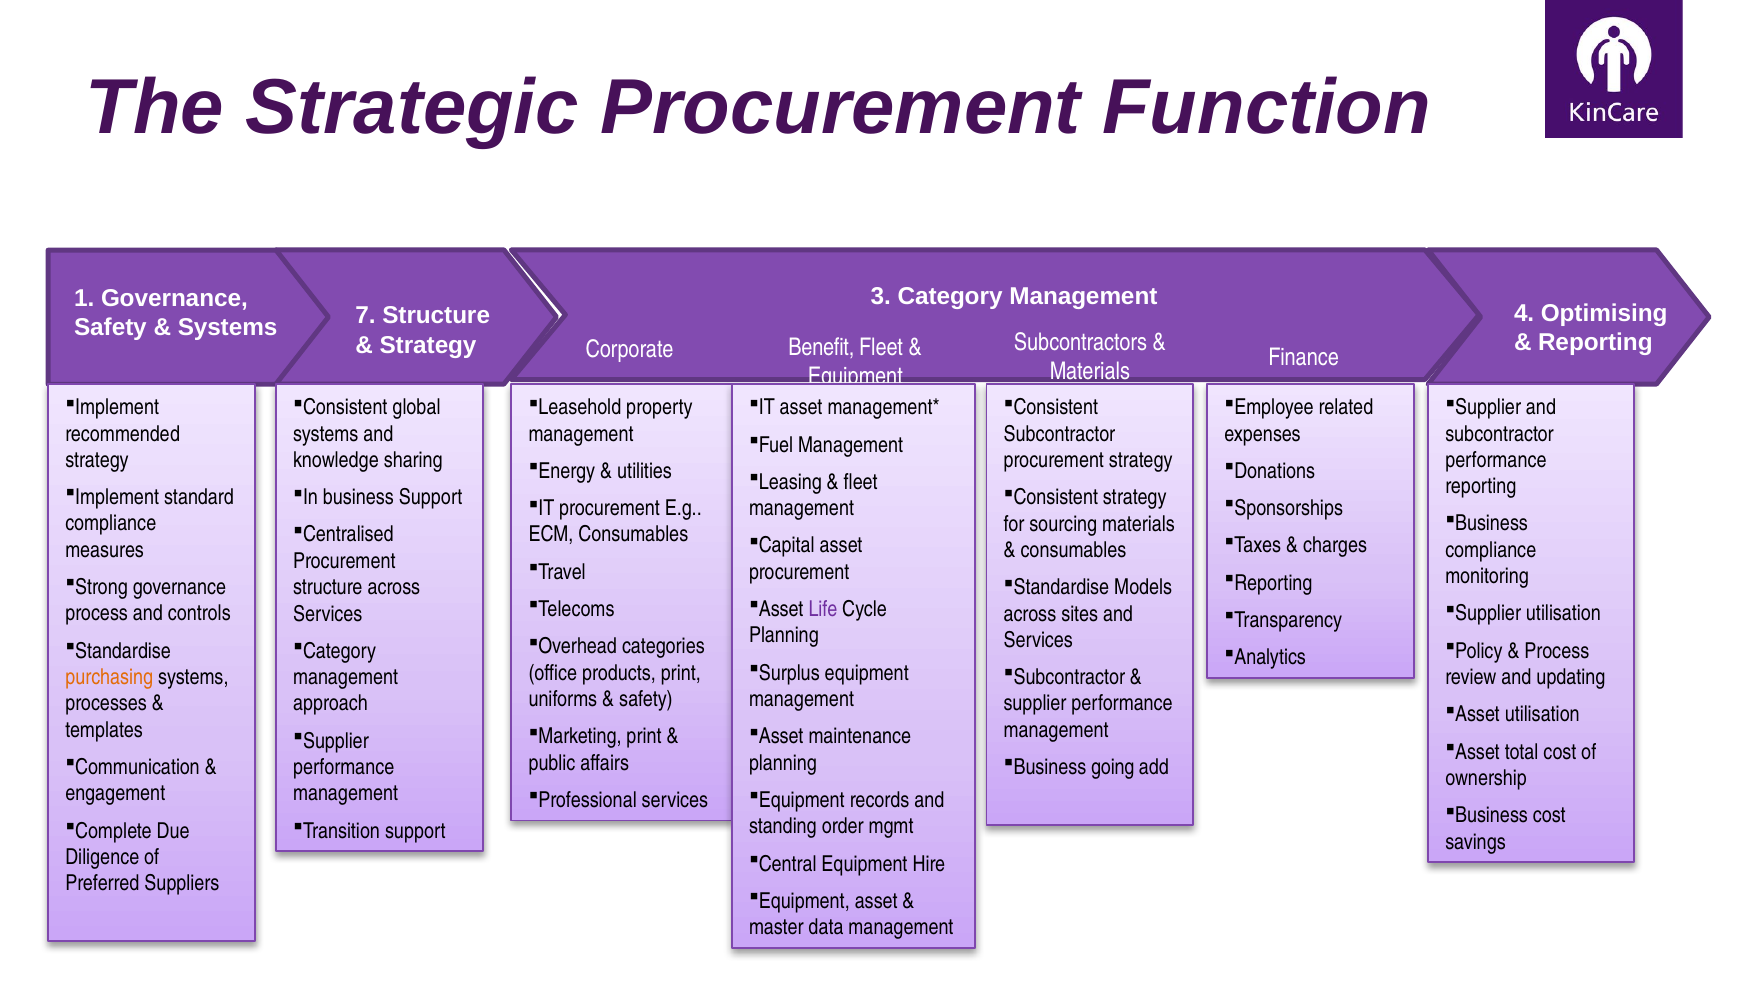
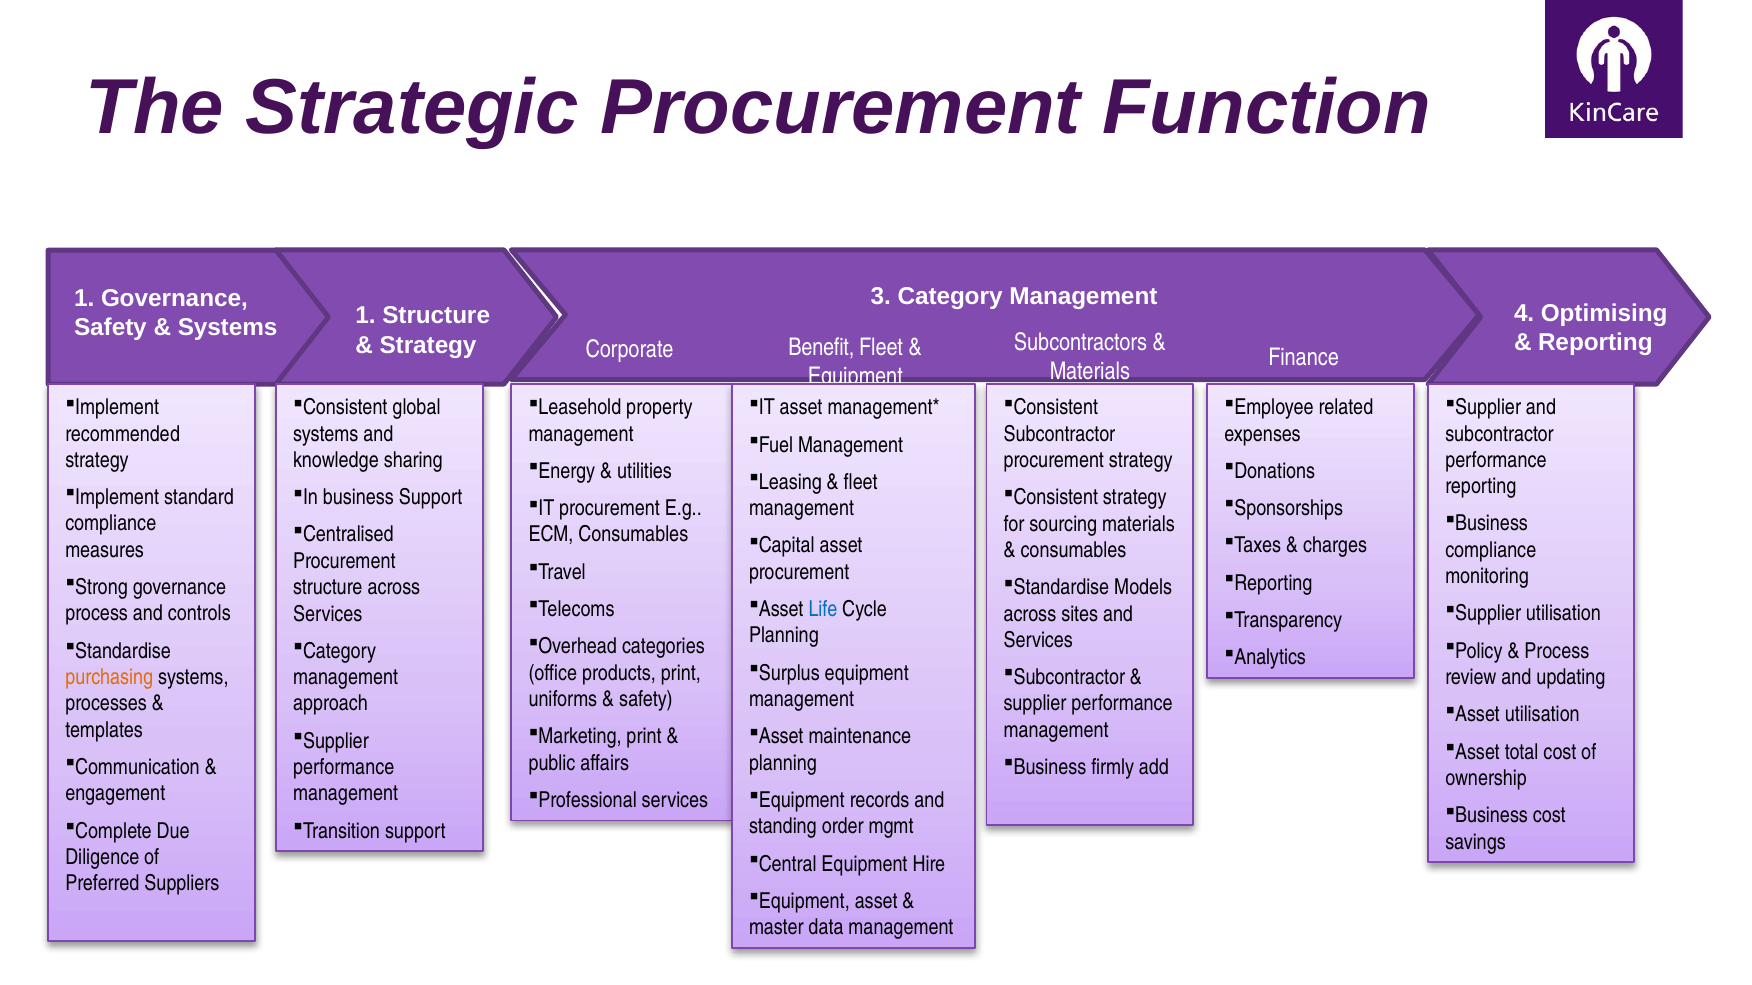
Systems 7: 7 -> 1
Life colour: purple -> blue
going: going -> firmly
